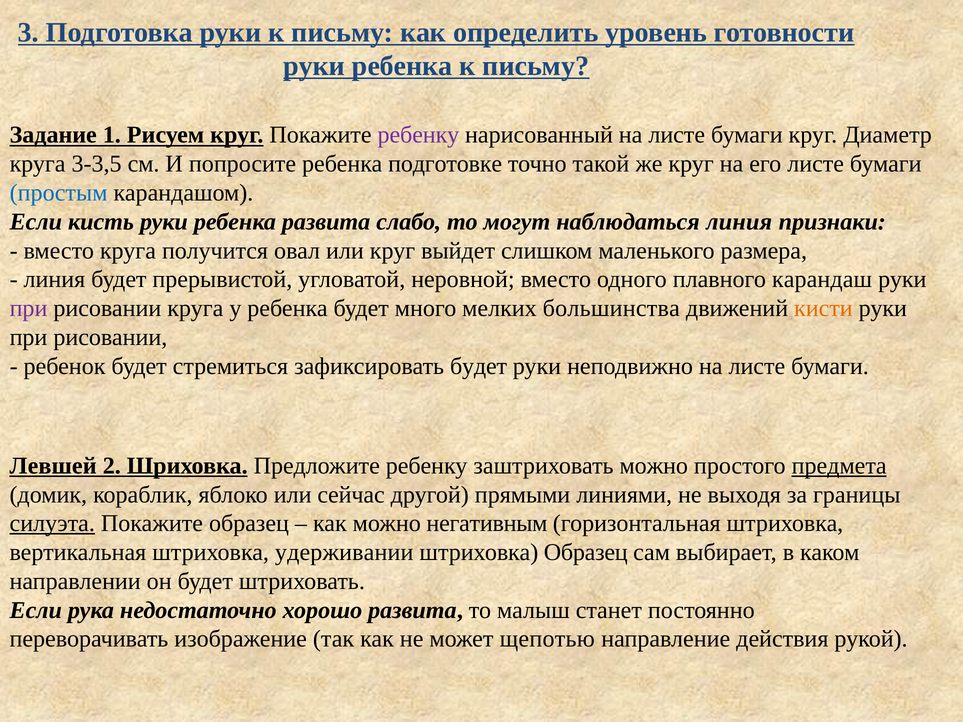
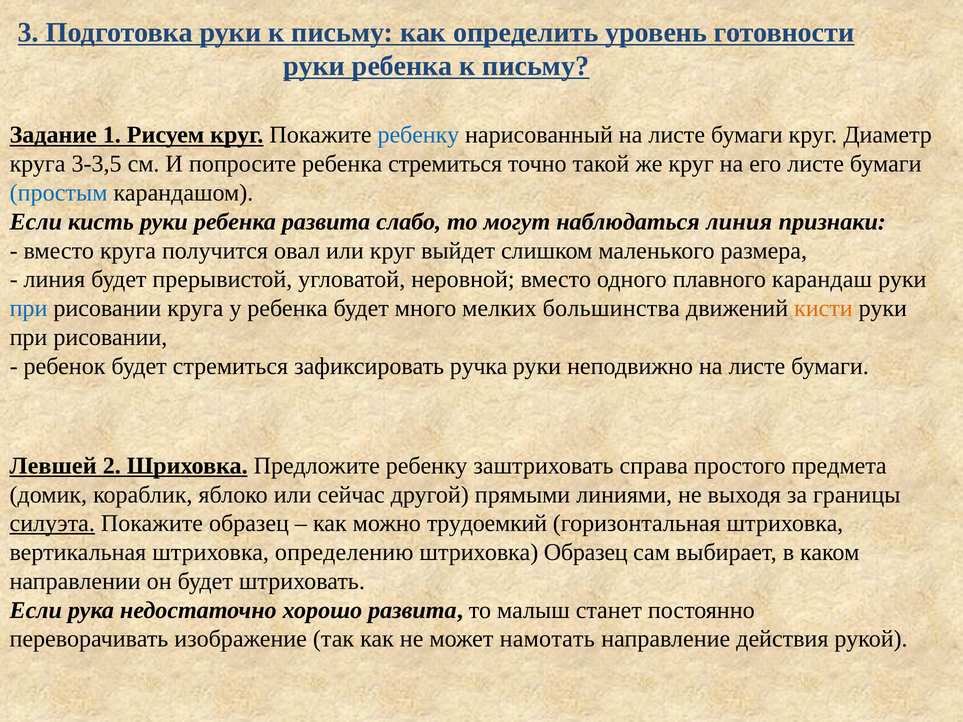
ребенку at (418, 135) colour: purple -> blue
ребенка подготовке: подготовке -> стремиться
при at (29, 308) colour: purple -> blue
зафиксировать будет: будет -> ручка
заштриховать можно: можно -> справа
предмета underline: present -> none
негативным: негативным -> трудоемкий
удерживании: удерживании -> определению
щепотью: щепотью -> намотать
